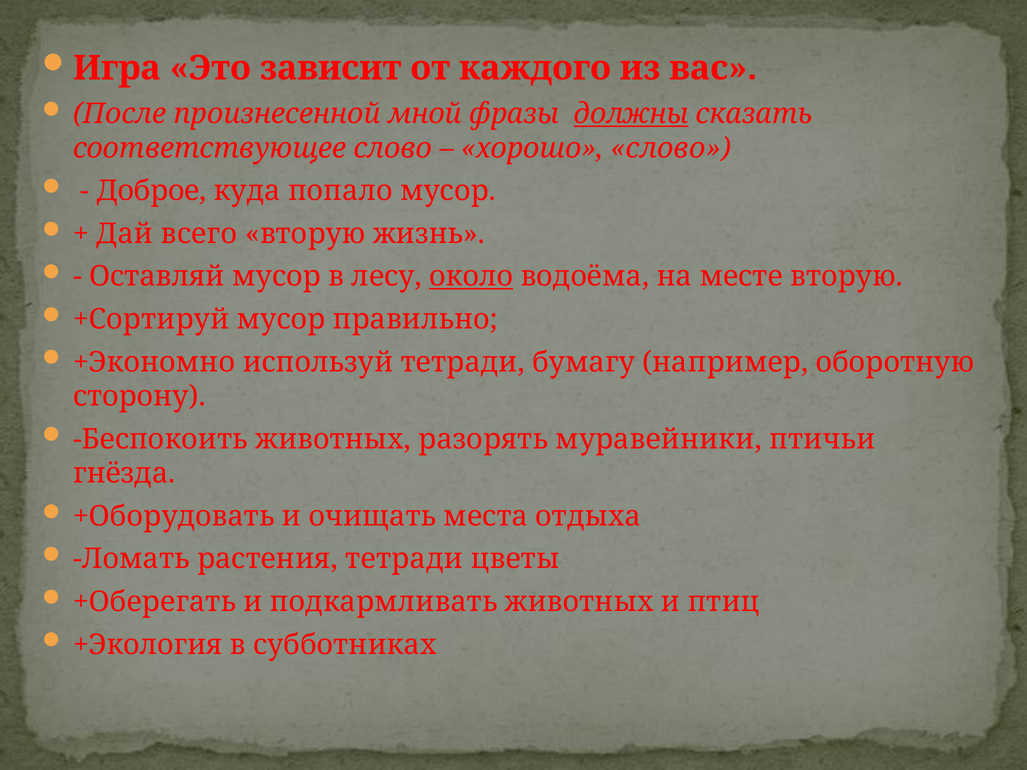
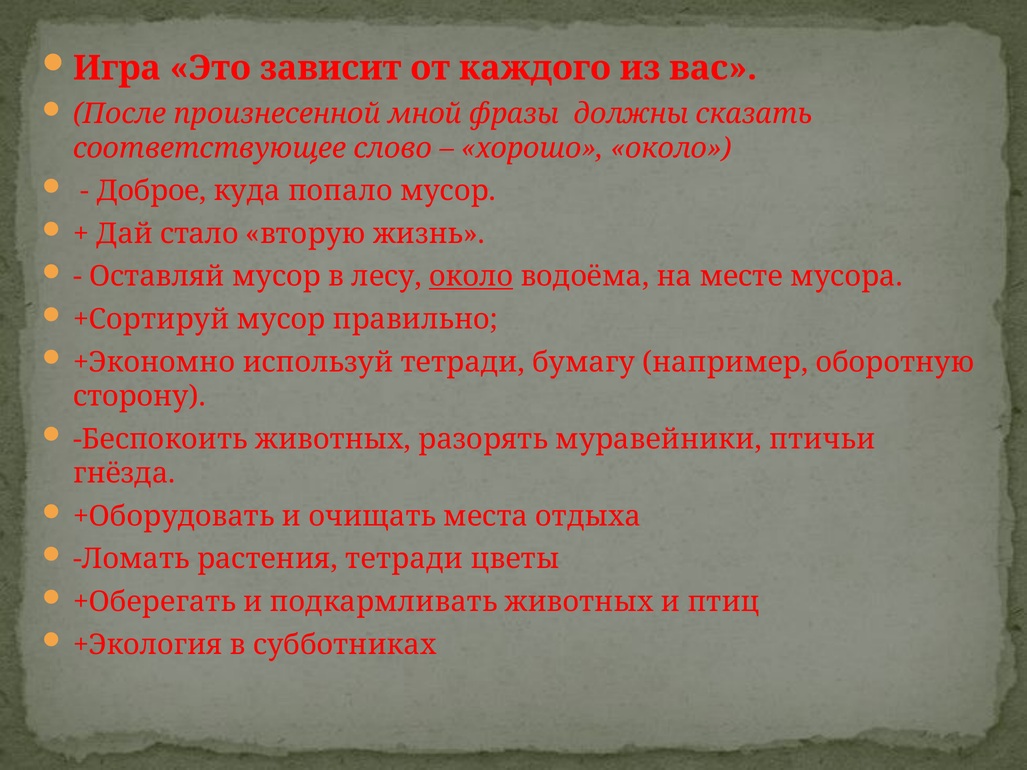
должны underline: present -> none
хорошо слово: слово -> около
всего: всего -> стало
месте вторую: вторую -> мусора
